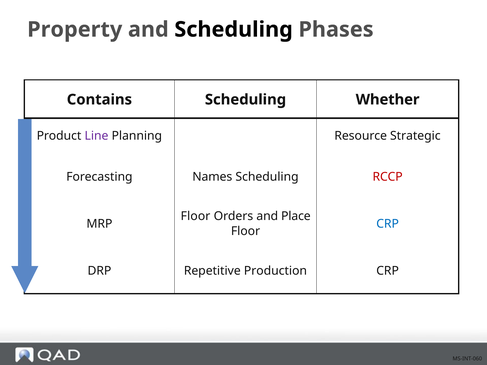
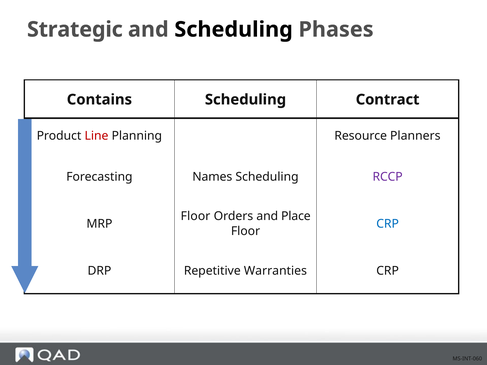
Property: Property -> Strategic
Whether: Whether -> Contract
Line colour: purple -> red
Strategic: Strategic -> Planners
RCCP colour: red -> purple
Production: Production -> Warranties
